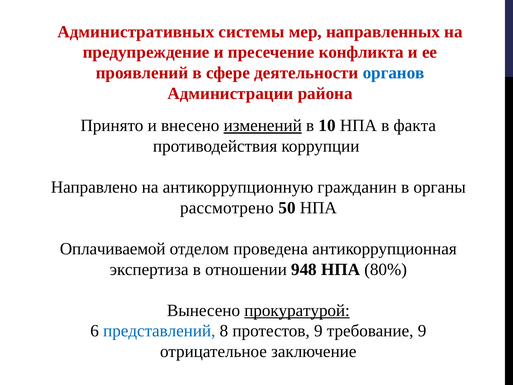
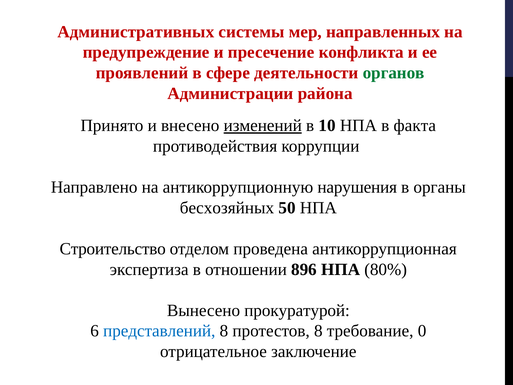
органов colour: blue -> green
гражданин: гражданин -> нарушения
рассмотрено: рассмотрено -> бесхозяйных
Оплачиваемой: Оплачиваемой -> Строительство
948: 948 -> 896
прокуратурой underline: present -> none
протестов 9: 9 -> 8
требование 9: 9 -> 0
